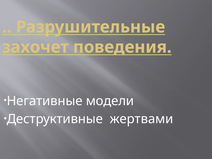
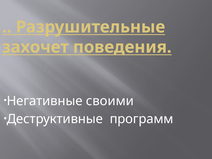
модели: модели -> своими
жертвами: жертвами -> программ
